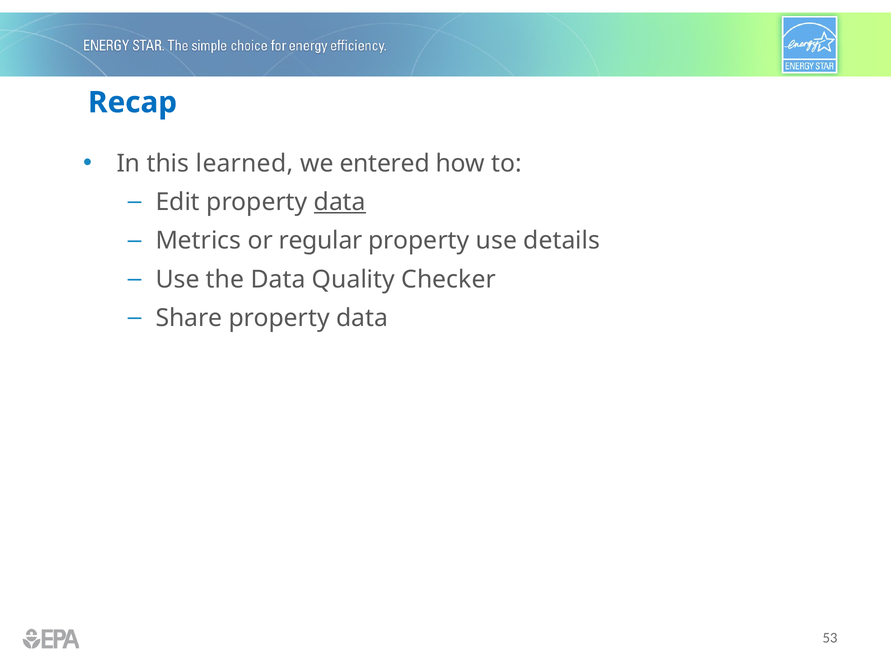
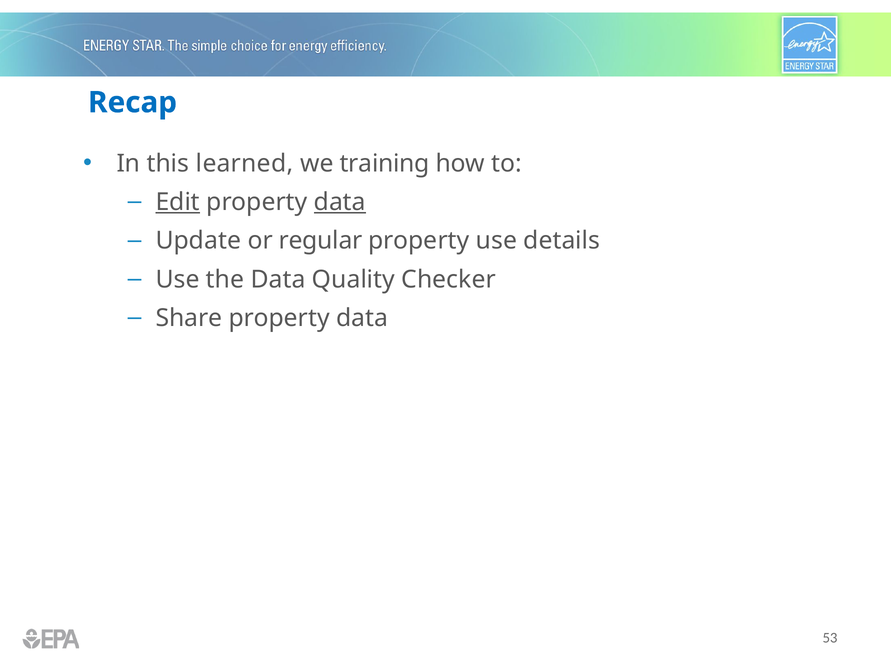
entered: entered -> training
Edit underline: none -> present
Metrics: Metrics -> Update
